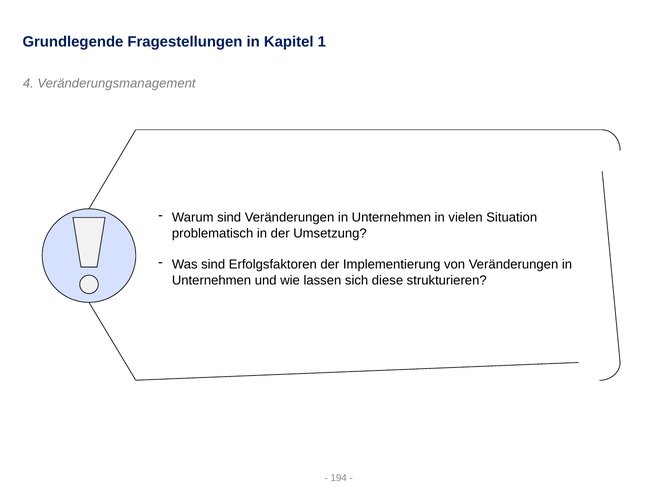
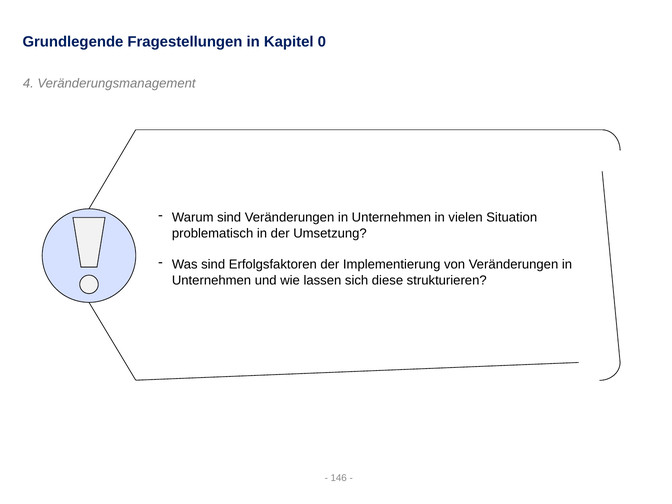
1: 1 -> 0
194: 194 -> 146
